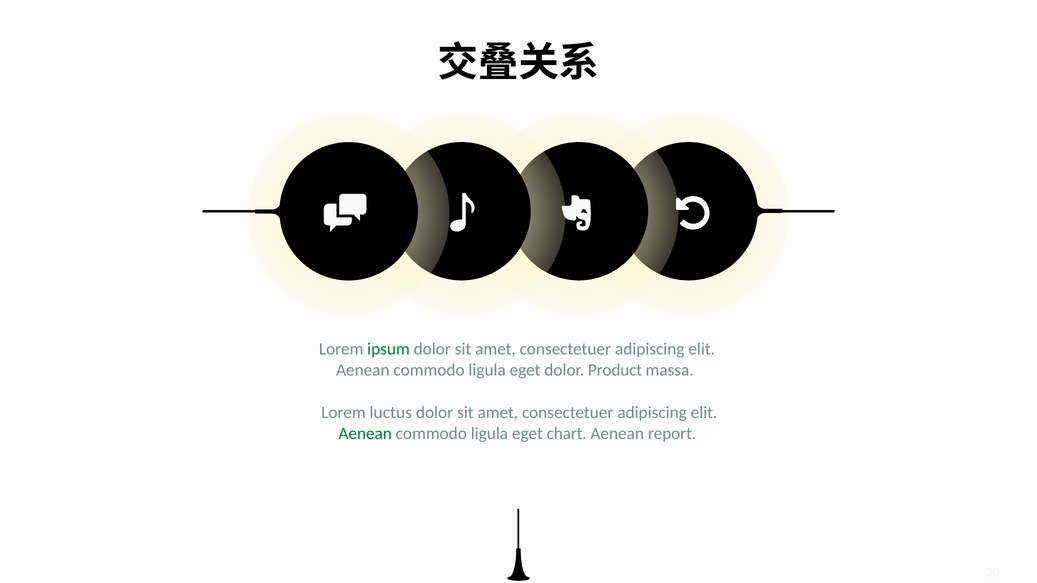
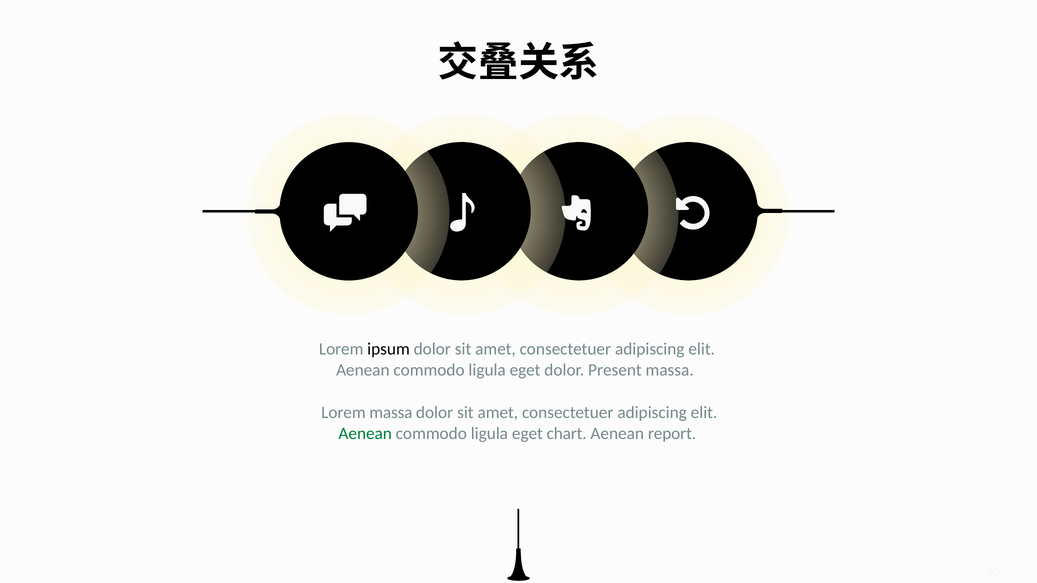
ipsum colour: green -> black
Product: Product -> Present
Lorem luctus: luctus -> massa
